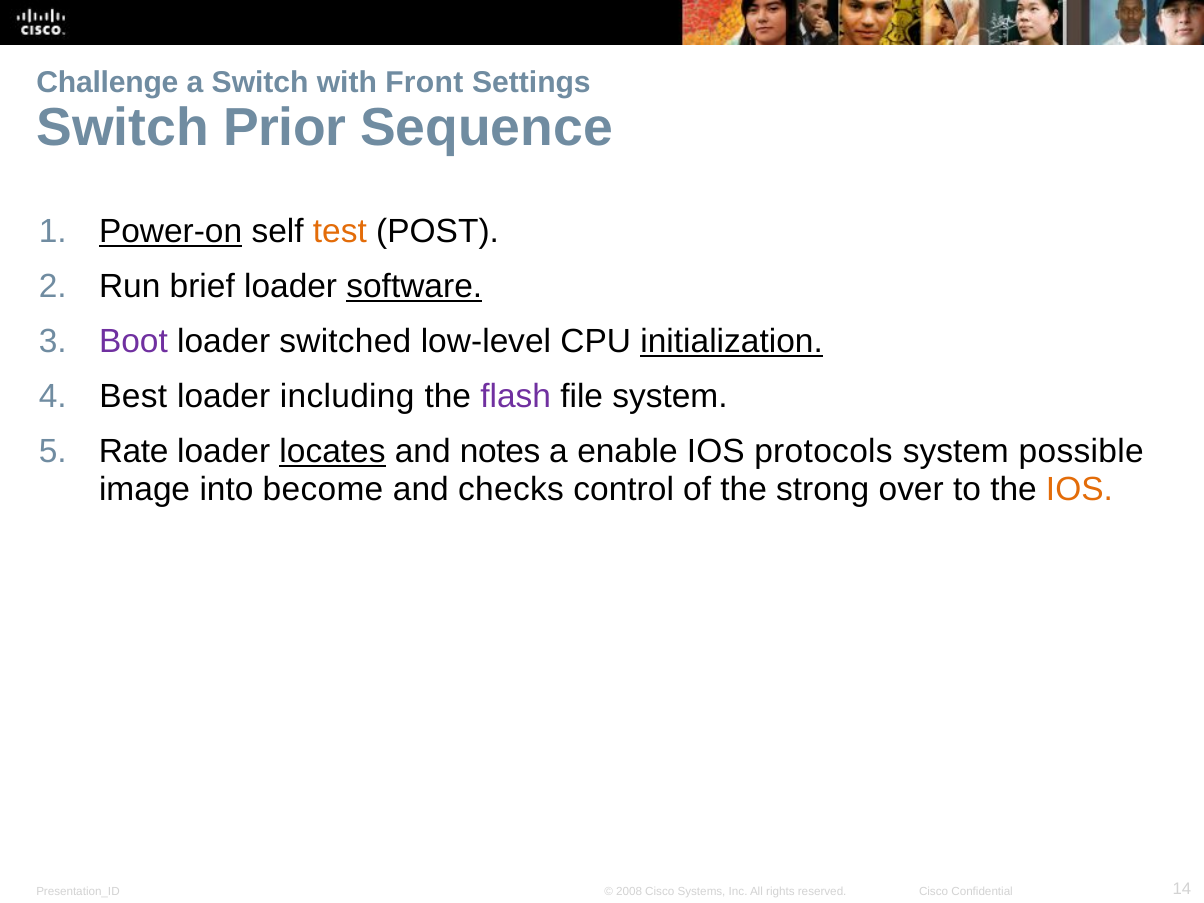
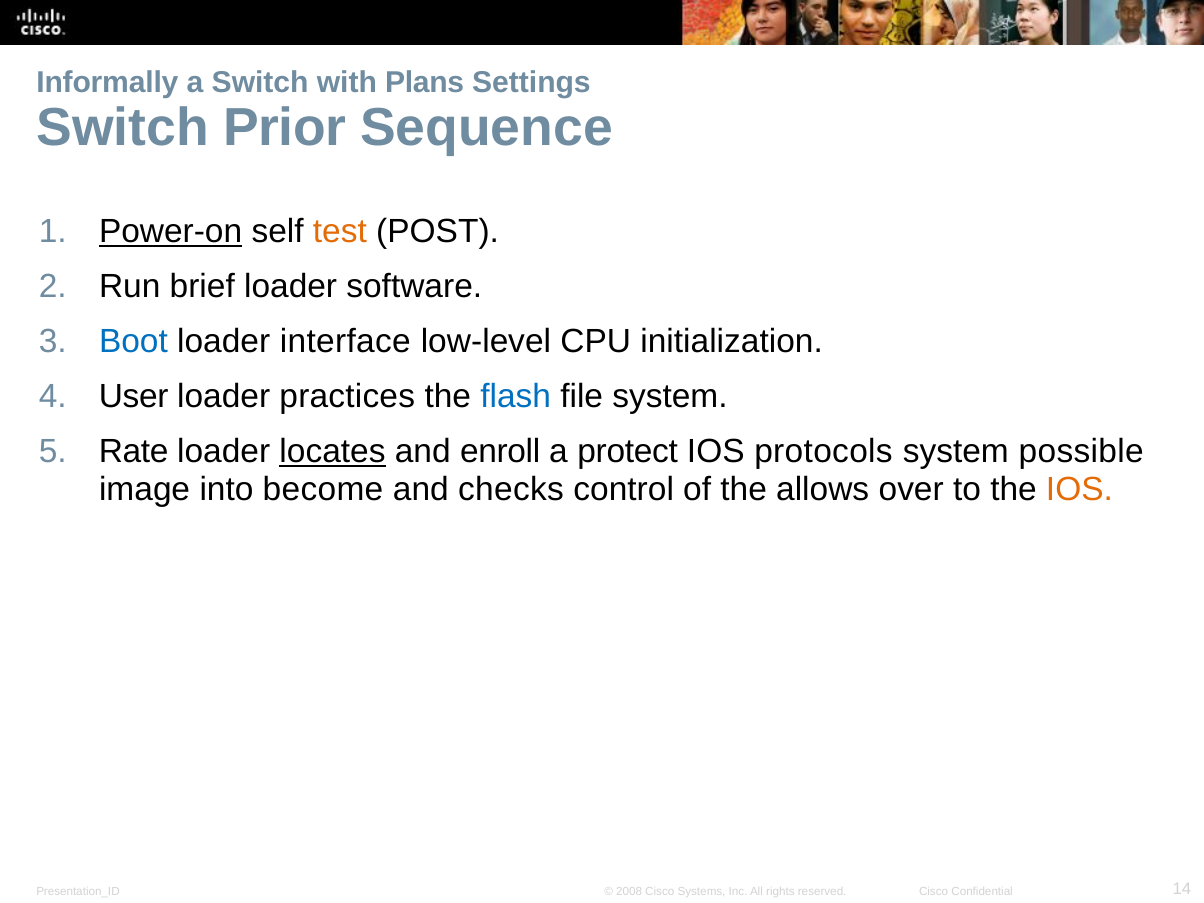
Challenge: Challenge -> Informally
Front: Front -> Plans
software underline: present -> none
Boot colour: purple -> blue
switched: switched -> interface
initialization underline: present -> none
Best: Best -> User
including: including -> practices
flash colour: purple -> blue
notes: notes -> enroll
enable: enable -> protect
strong: strong -> allows
